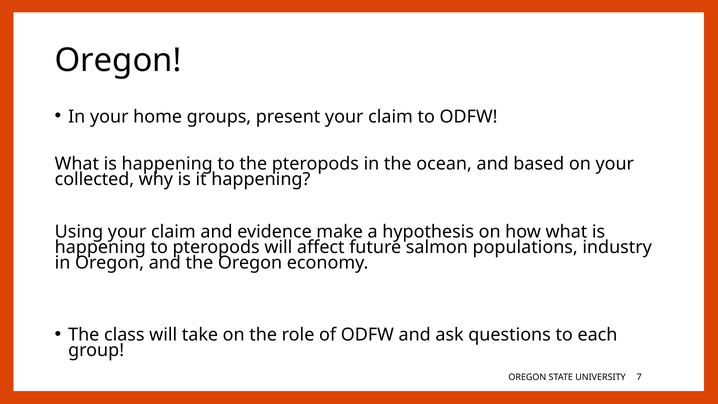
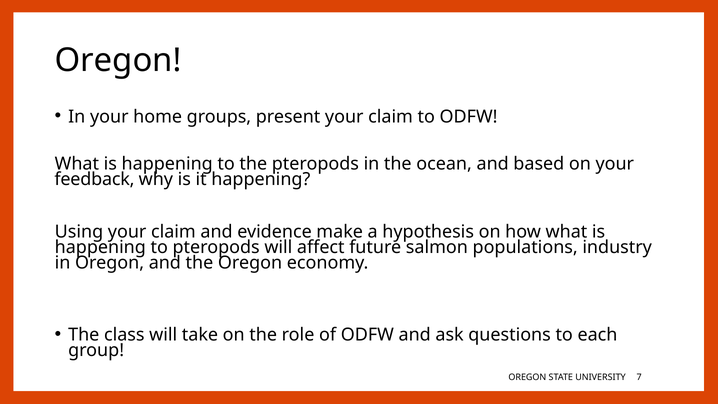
collected: collected -> feedback
